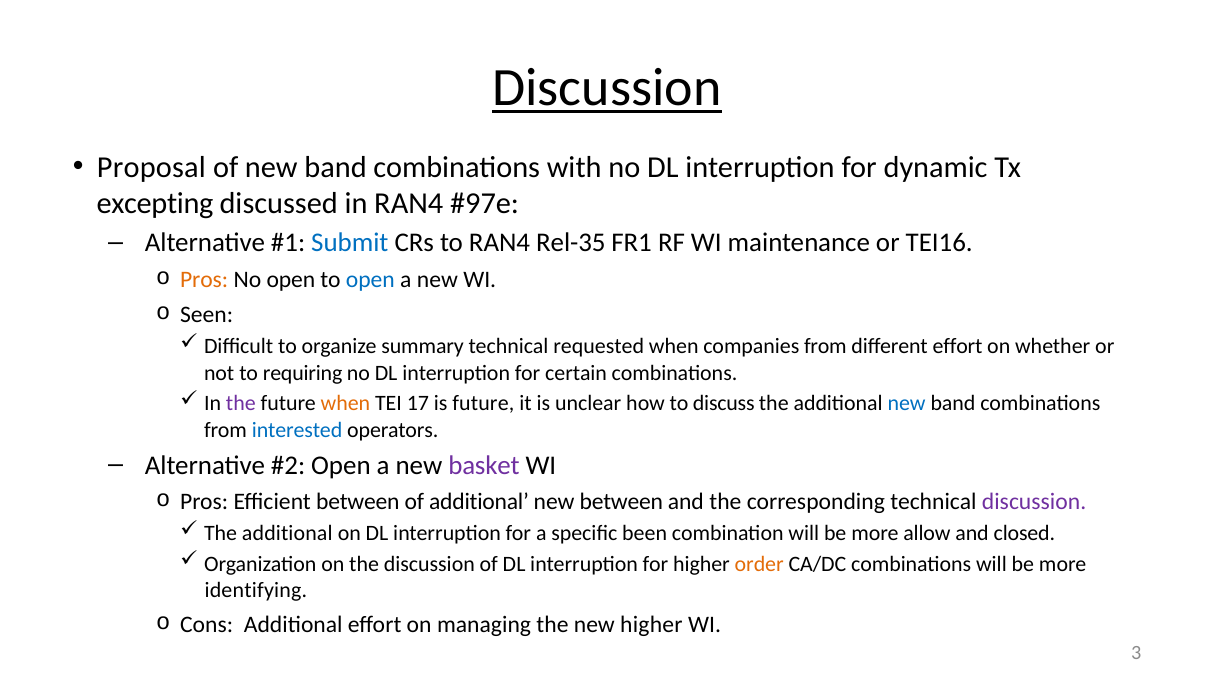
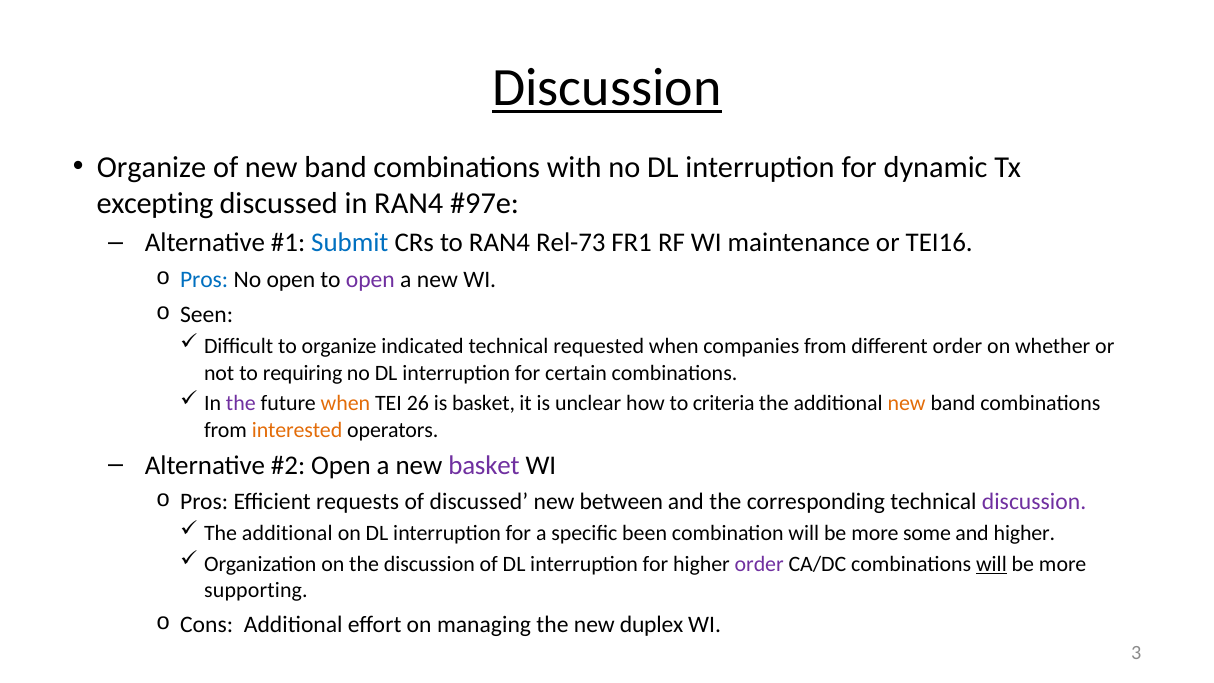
Proposal at (151, 167): Proposal -> Organize
Rel-35: Rel-35 -> Rel-73
Pros at (204, 280) colour: orange -> blue
open at (370, 280) colour: blue -> purple
summary: summary -> indicated
different effort: effort -> order
17: 17 -> 26
is future: future -> basket
discuss: discuss -> criteria
new at (907, 404) colour: blue -> orange
interested colour: blue -> orange
Efficient between: between -> requests
of additional: additional -> discussed
allow: allow -> some
and closed: closed -> higher
order at (759, 564) colour: orange -> purple
will at (991, 564) underline: none -> present
identifying: identifying -> supporting
new higher: higher -> duplex
